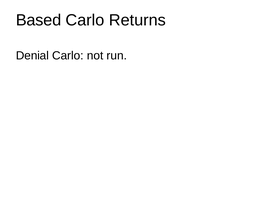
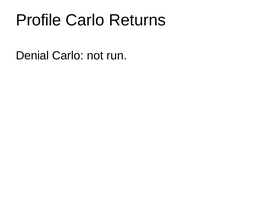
Based: Based -> Profile
